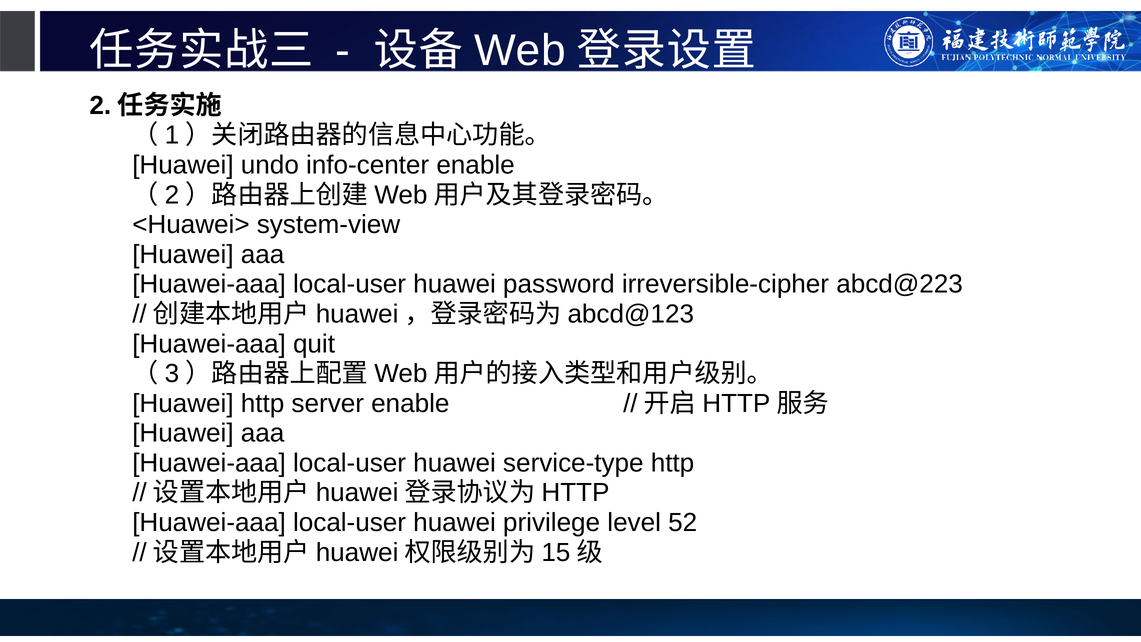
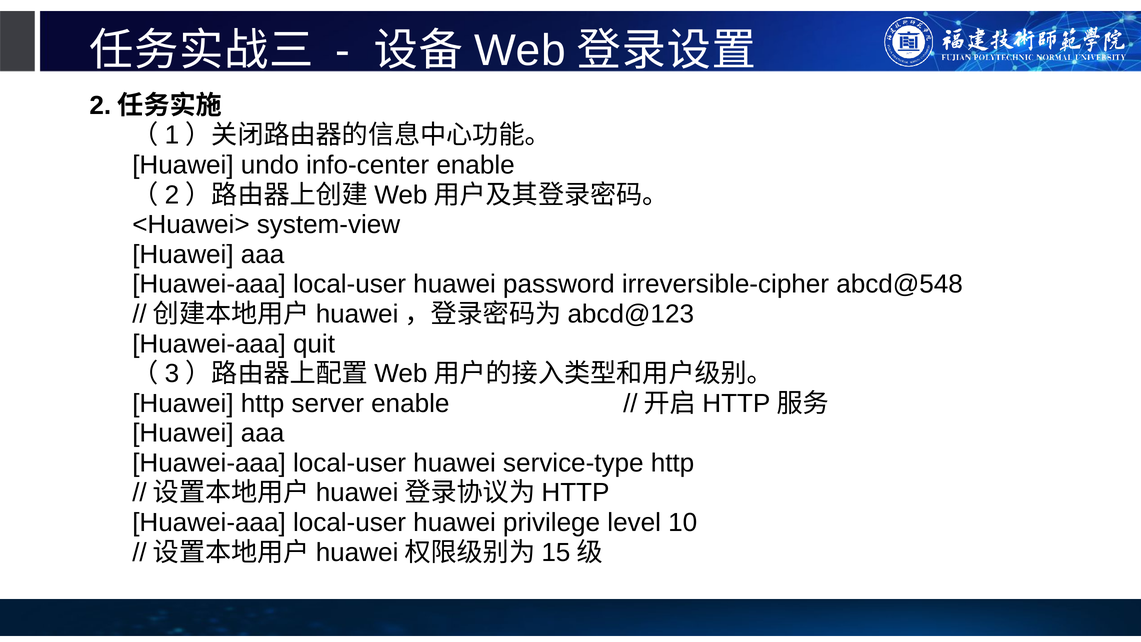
abcd@223: abcd@223 -> abcd@548
52: 52 -> 10
